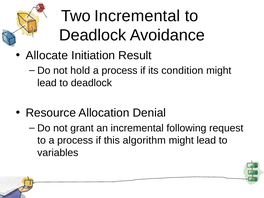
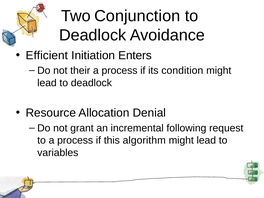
Two Incremental: Incremental -> Conjunction
Allocate: Allocate -> Efficient
Result: Result -> Enters
hold: hold -> their
